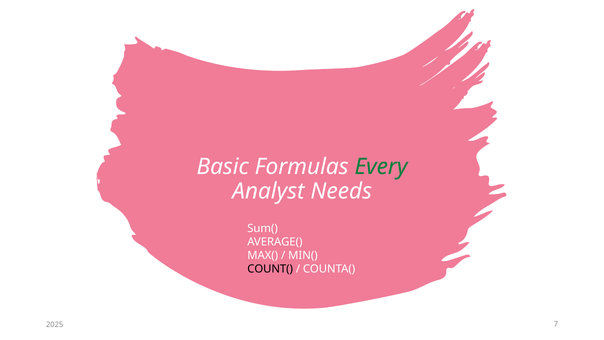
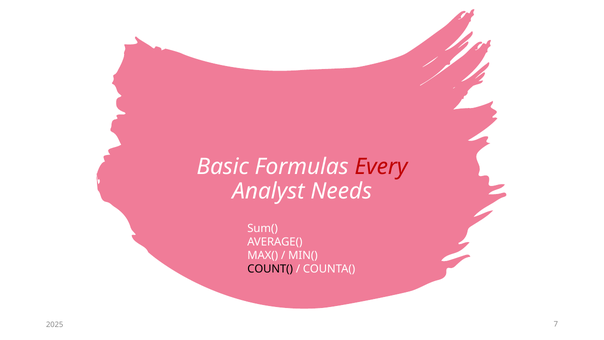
Every colour: green -> red
